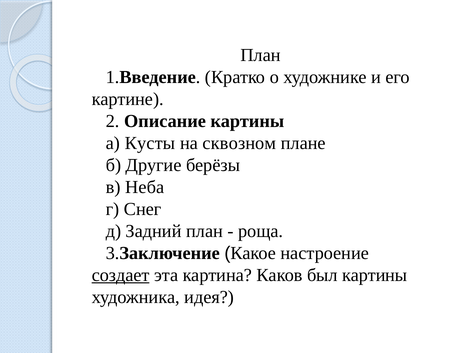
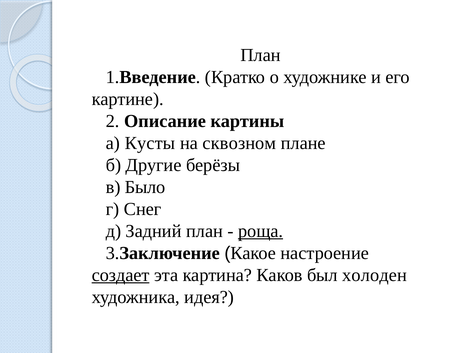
Неба: Неба -> Было
роща underline: none -> present
был картины: картины -> холоден
